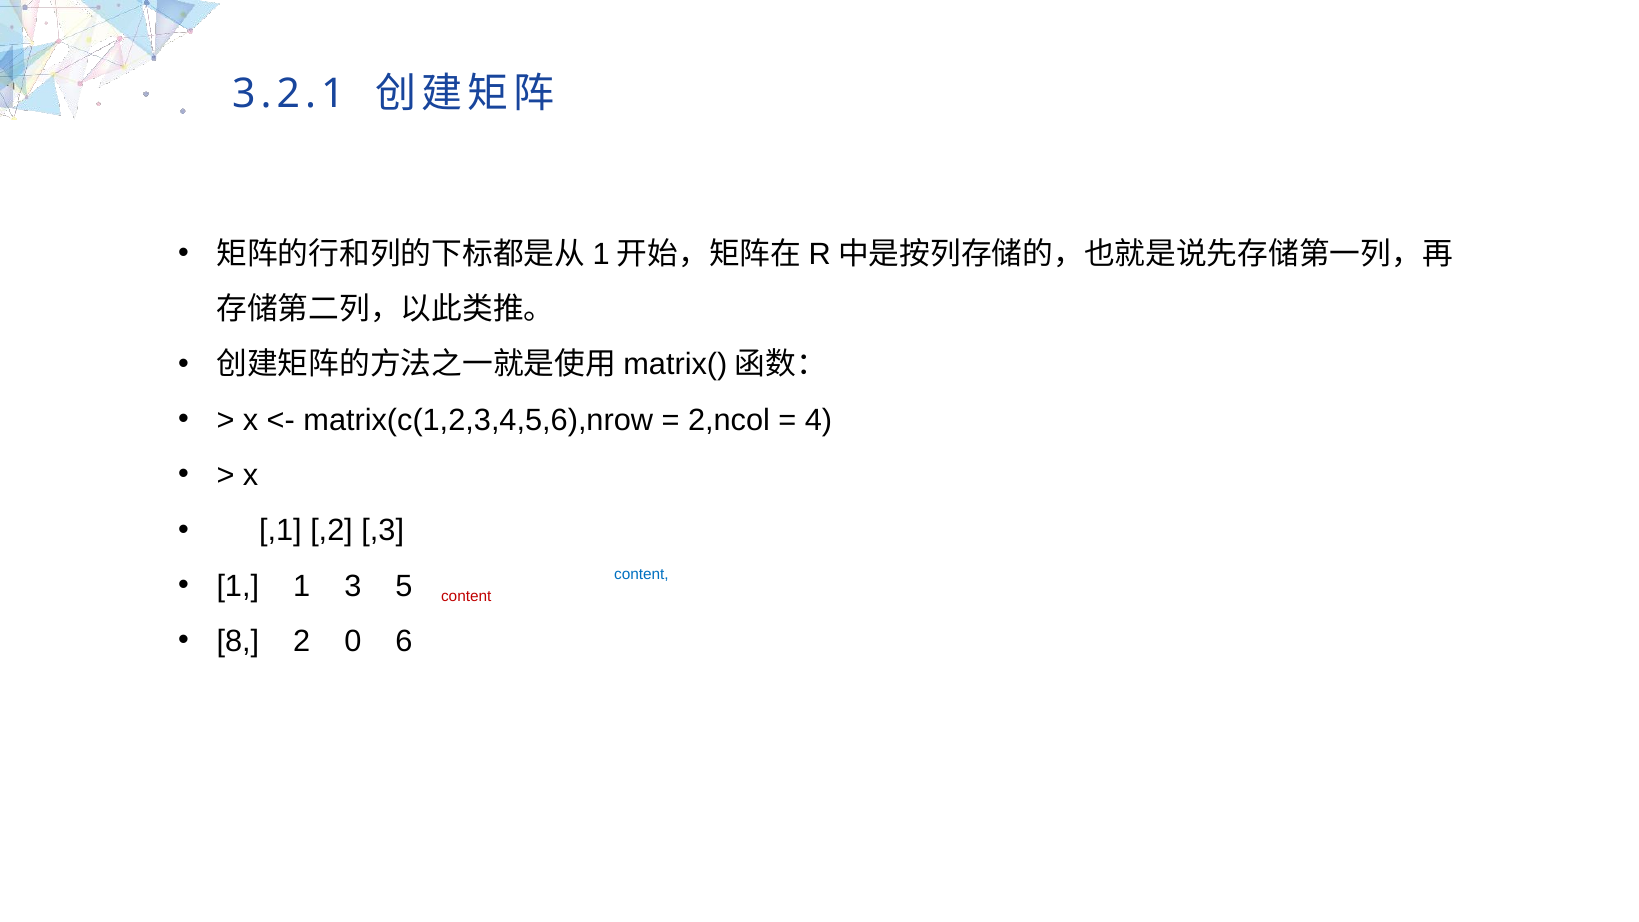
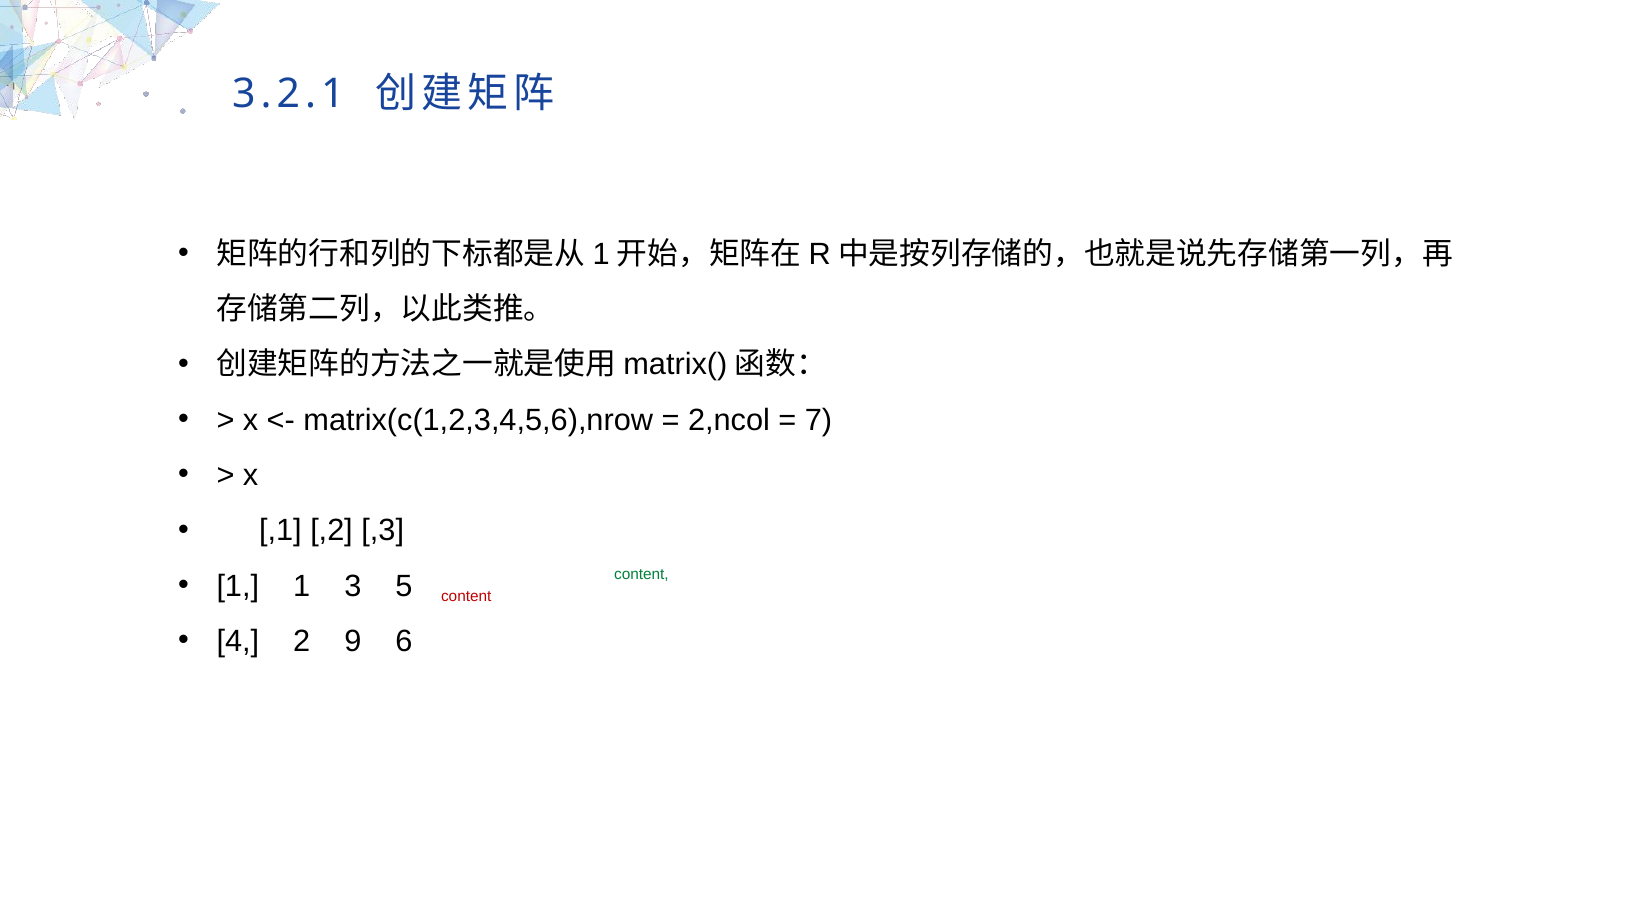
4: 4 -> 7
content at (641, 575) colour: blue -> green
8: 8 -> 4
0: 0 -> 9
